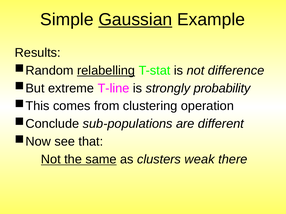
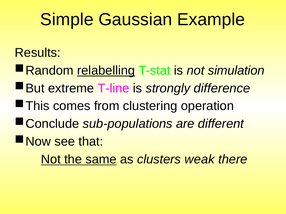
Gaussian underline: present -> none
difference: difference -> simulation
probability: probability -> difference
